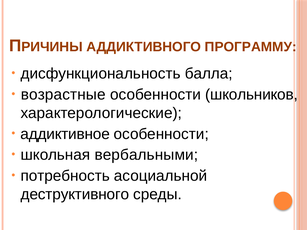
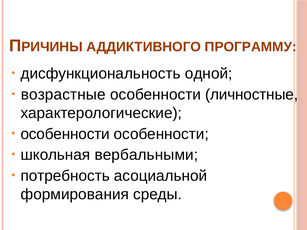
балла: балла -> одной
школьников: школьников -> личностные
аддиктивное at (65, 134): аддиктивное -> особенности
деструктивного: деструктивного -> формирования
